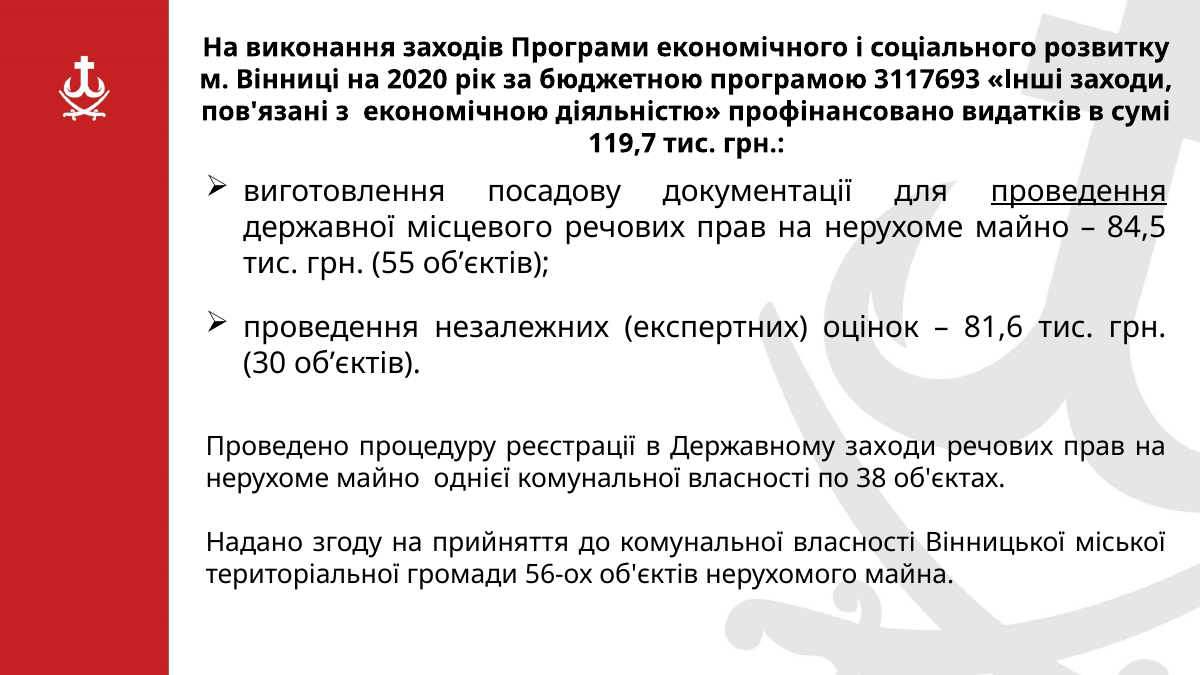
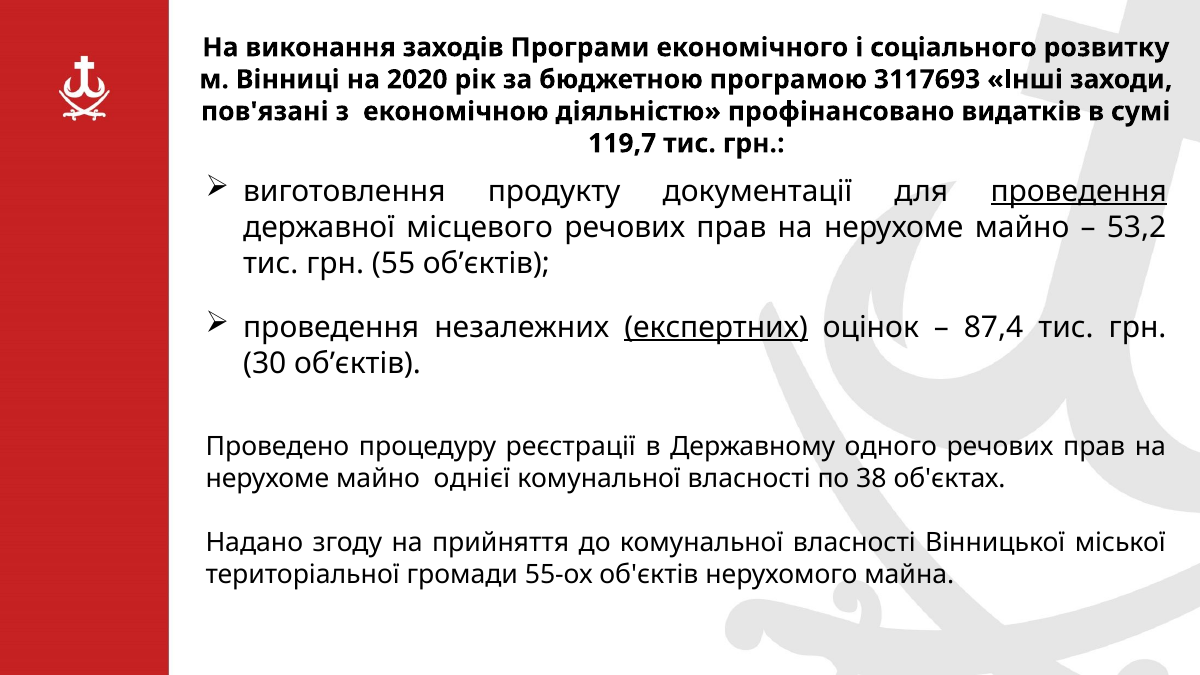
посадову: посадову -> продукту
84,5: 84,5 -> 53,2
експертних underline: none -> present
81,6: 81,6 -> 87,4
Державному заходи: заходи -> одного
56-ох: 56-ох -> 55-ох
